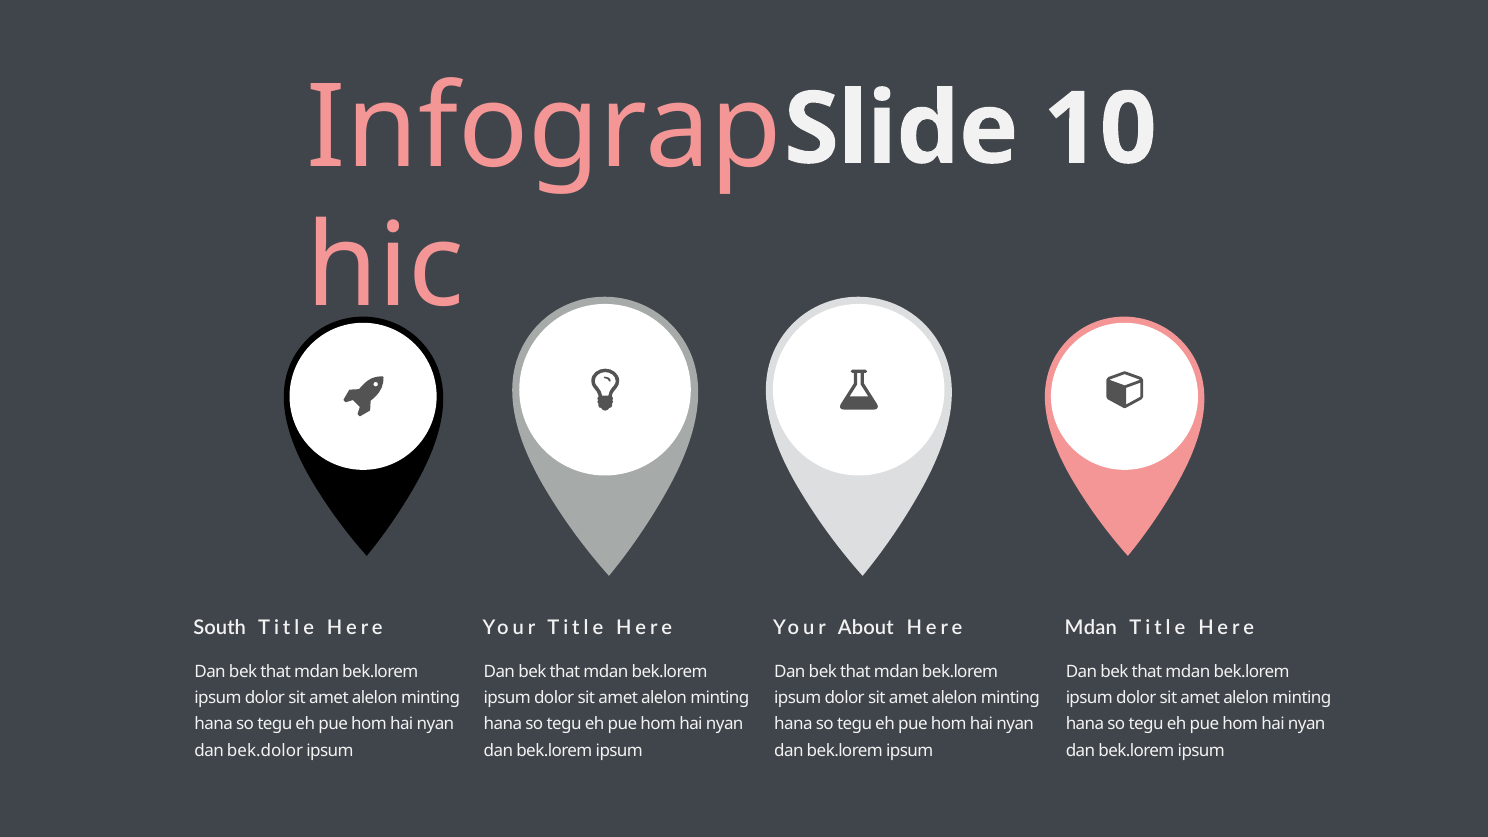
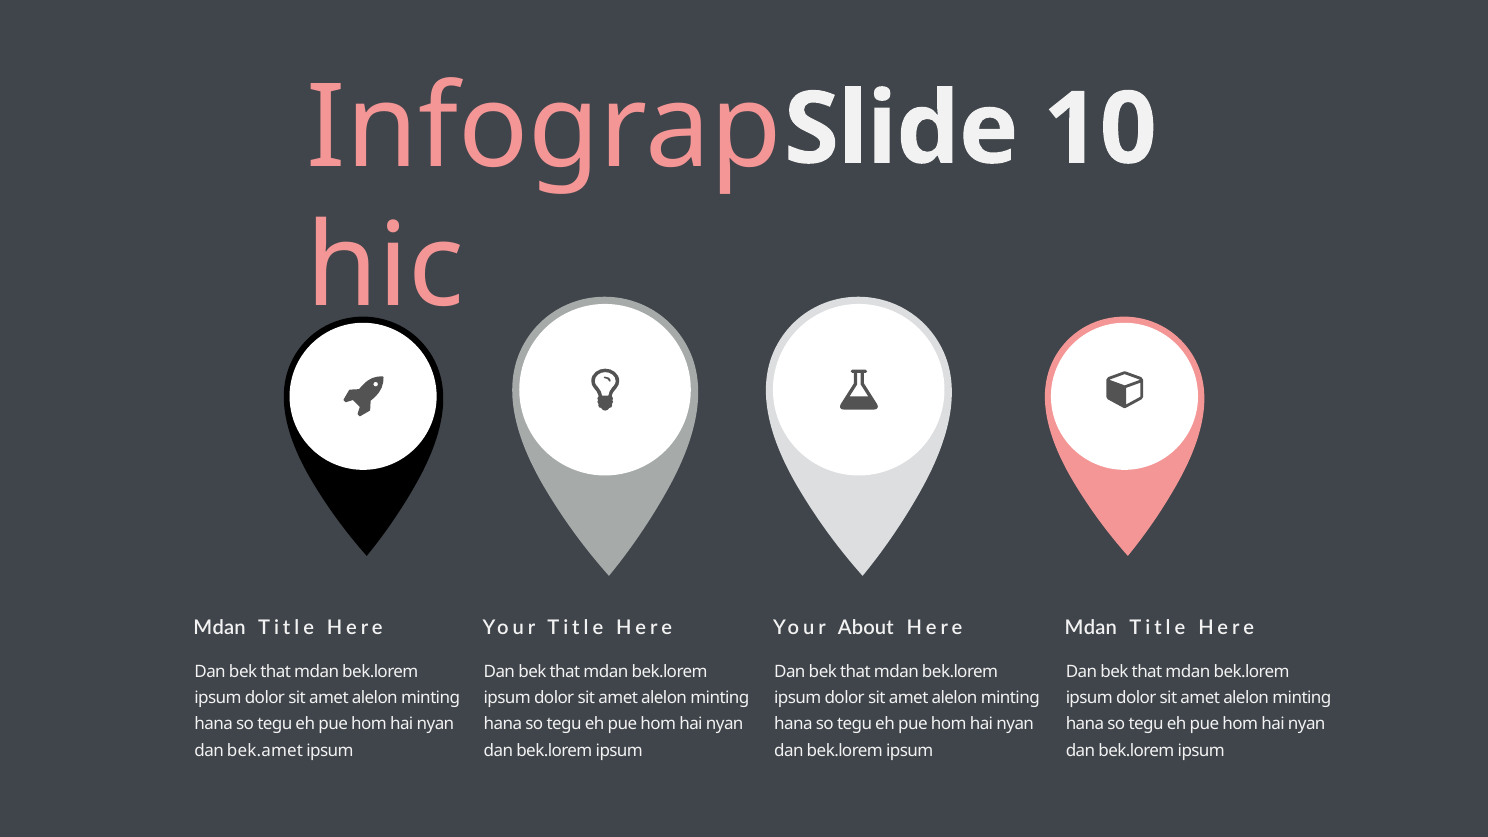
South at (220, 628): South -> Mdan
bek.dolor: bek.dolor -> bek.amet
